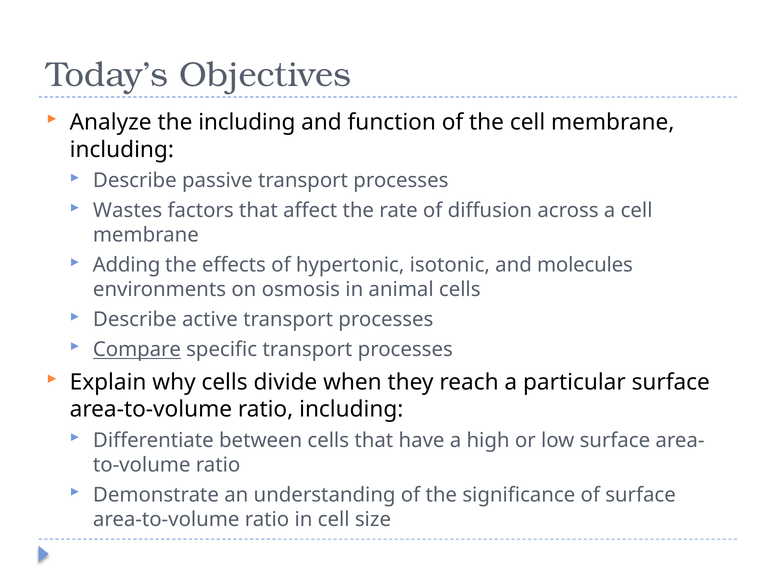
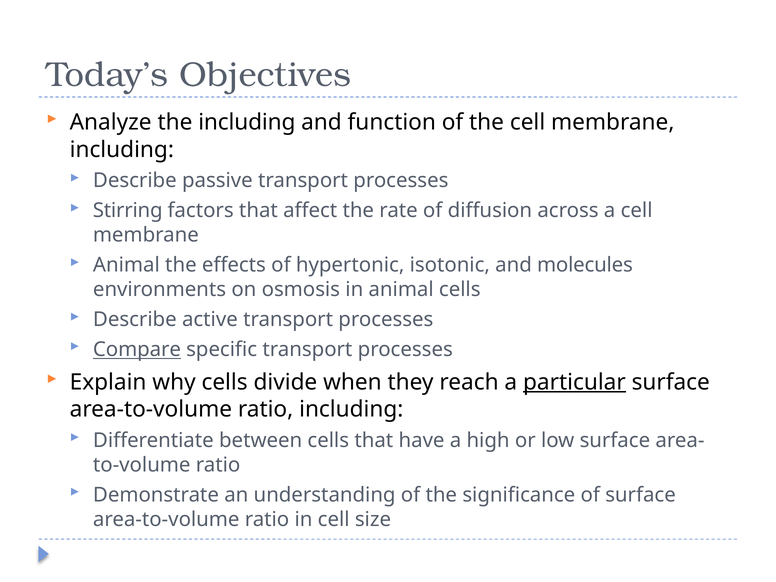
Wastes: Wastes -> Stirring
Adding at (127, 265): Adding -> Animal
particular underline: none -> present
